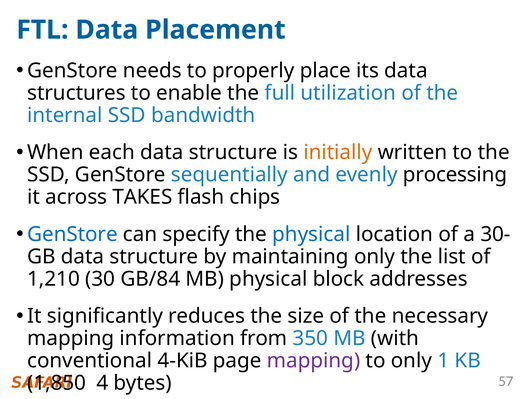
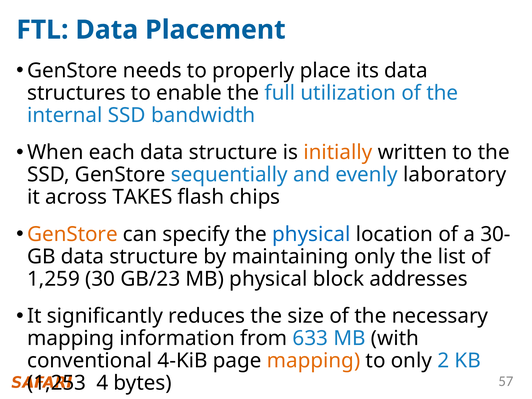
processing: processing -> laboratory
GenStore at (72, 234) colour: blue -> orange
1,210: 1,210 -> 1,259
GB/84: GB/84 -> GB/23
350: 350 -> 633
mapping at (314, 361) colour: purple -> orange
1: 1 -> 2
1,850: 1,850 -> 1,253
